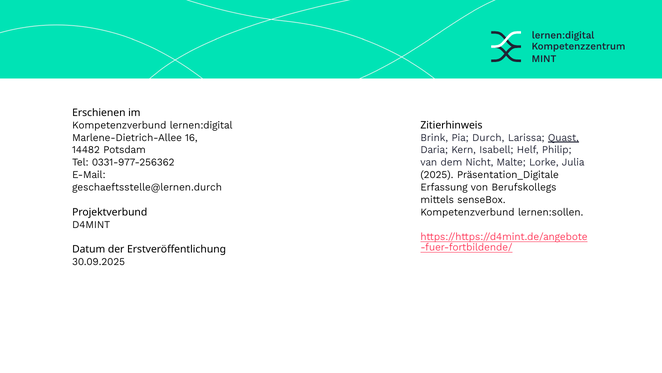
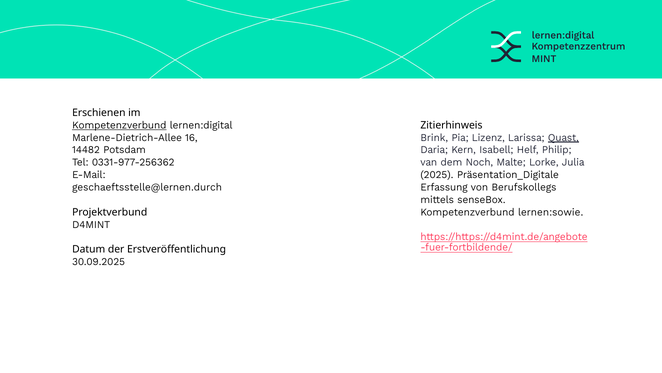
Kompetenzverbund at (119, 125) underline: none -> present
Durch: Durch -> Lizenz
Nicht: Nicht -> Noch
lernen:sollen: lernen:sollen -> lernen:sowie
